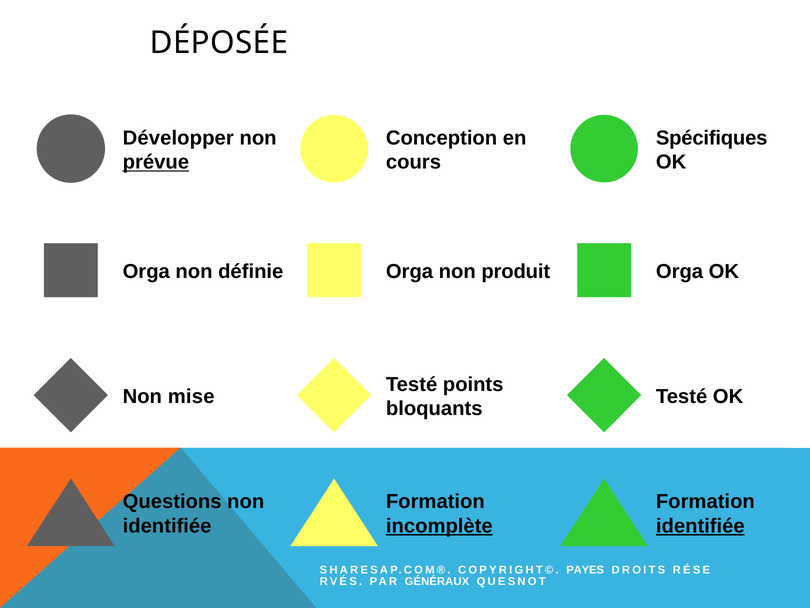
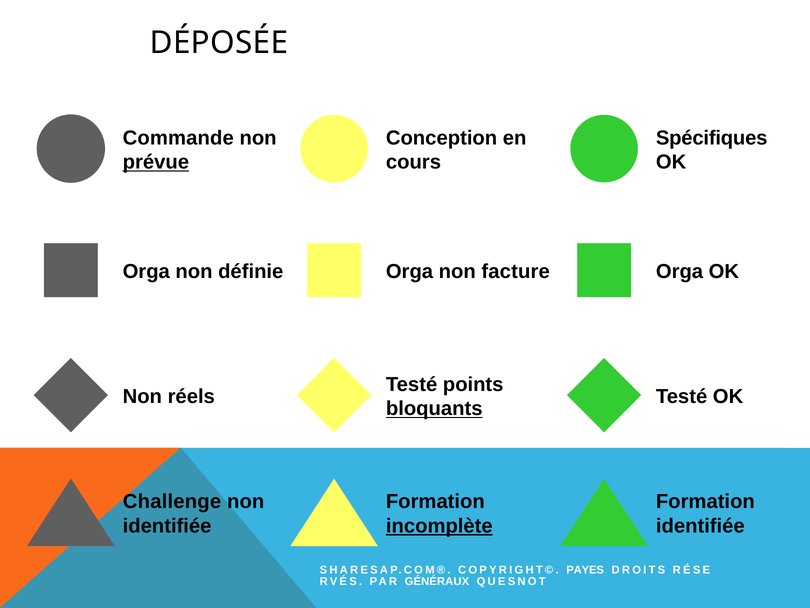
Développer: Développer -> Commande
produit: produit -> facture
mise: mise -> réels
bloquants underline: none -> present
Questions: Questions -> Challenge
identifiée at (700, 526) underline: present -> none
